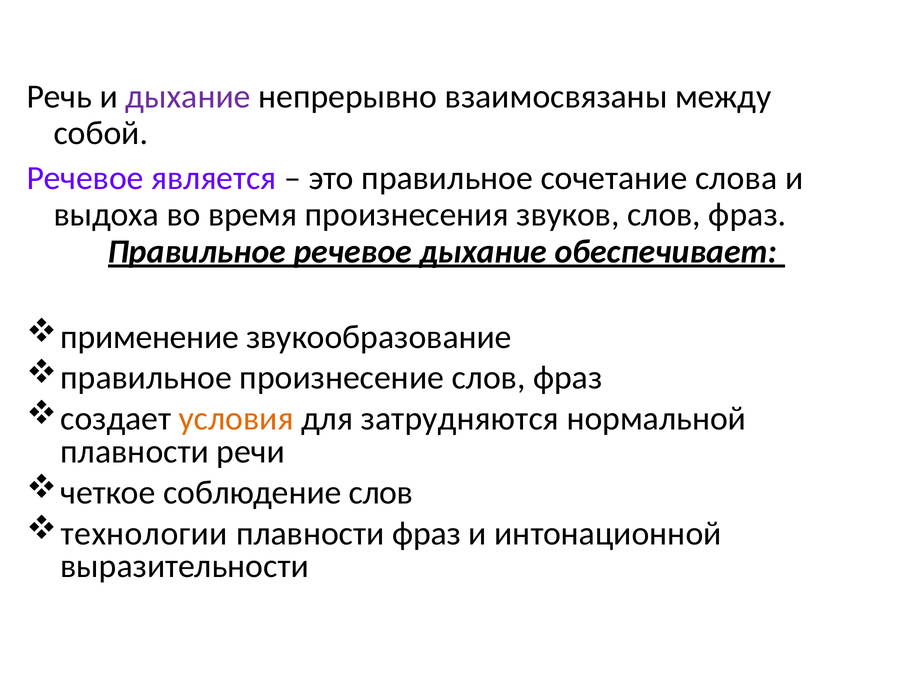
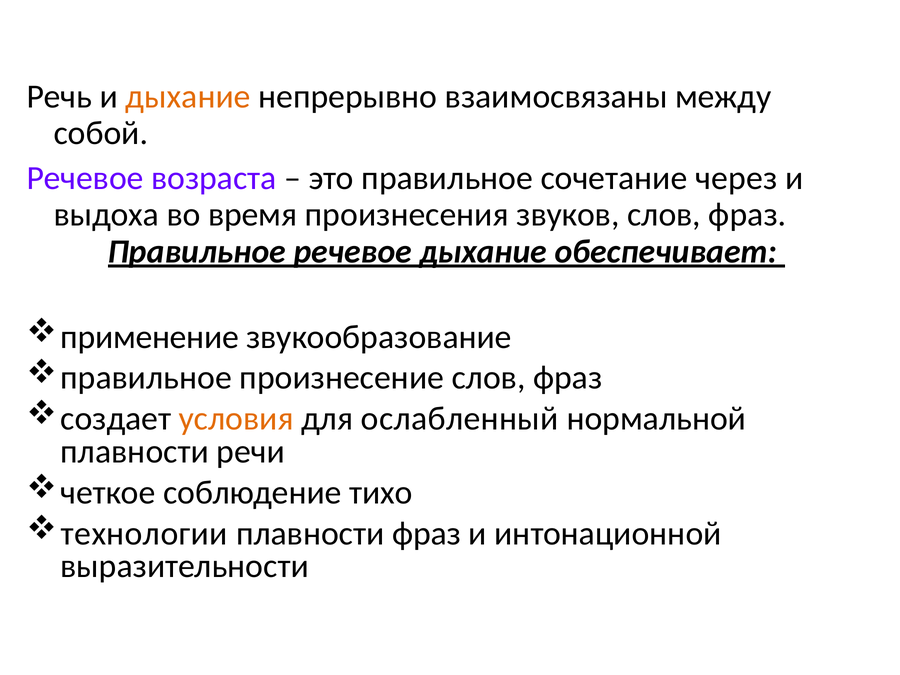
дыхание at (188, 97) colour: purple -> orange
является: является -> возраста
слова: слова -> через
затрудняются: затрудняются -> ослабленный
соблюдение слов: слов -> тихо
